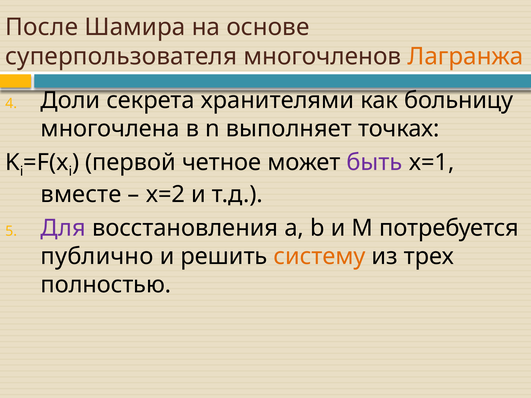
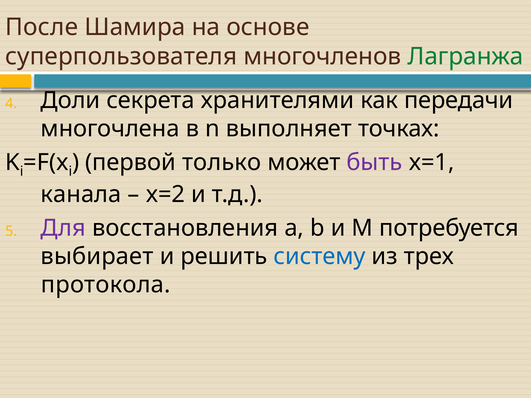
Лагранжа colour: orange -> green
больницу: больницу -> передачи
четное: четное -> только
вместе: вместе -> канала
публично: публично -> выбирает
систему colour: orange -> blue
полностью: полностью -> протокола
